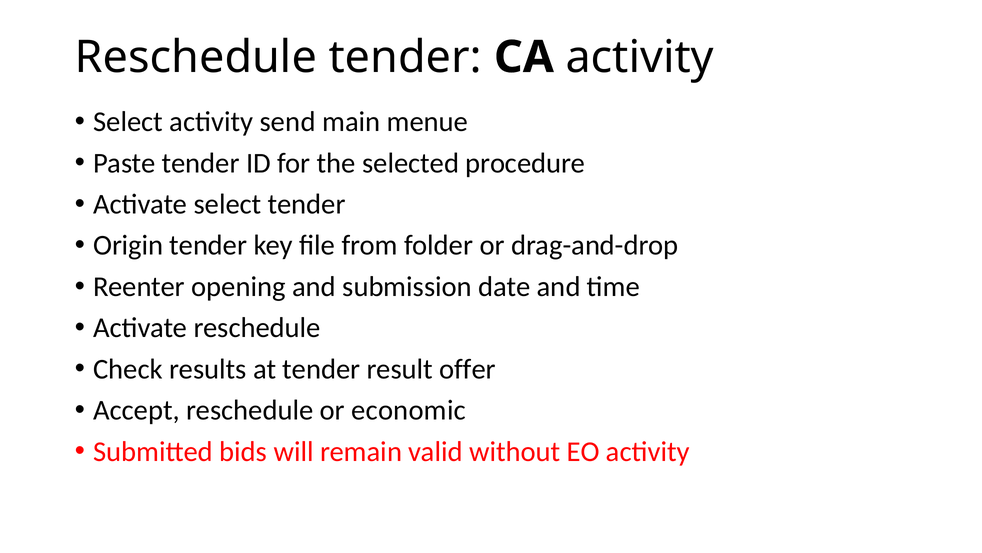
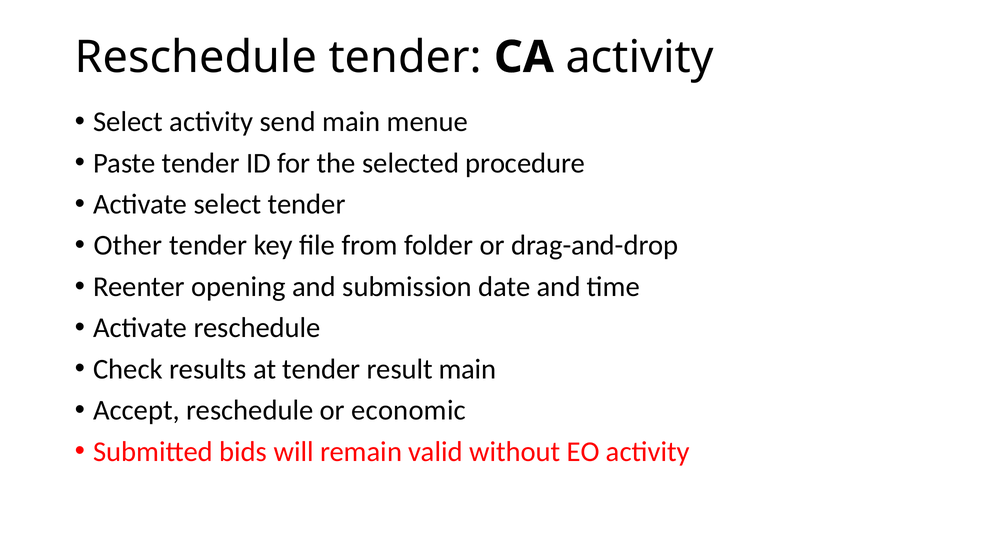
Origin: Origin -> Other
result offer: offer -> main
